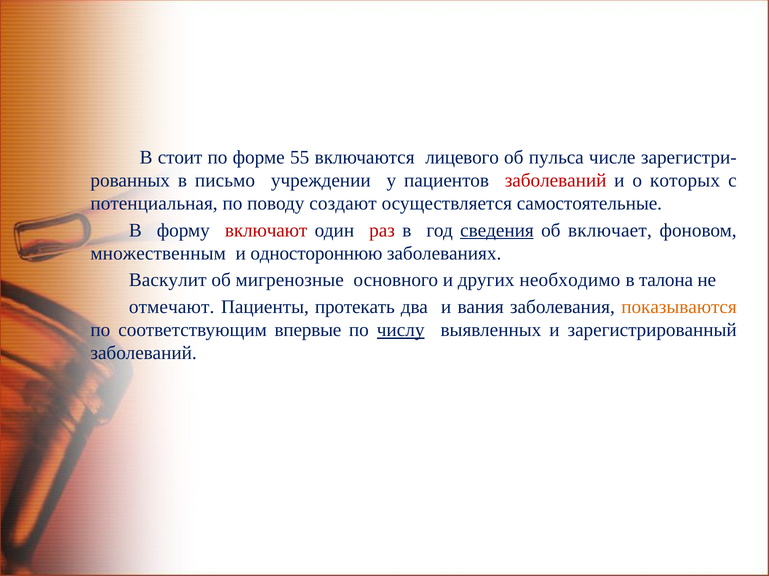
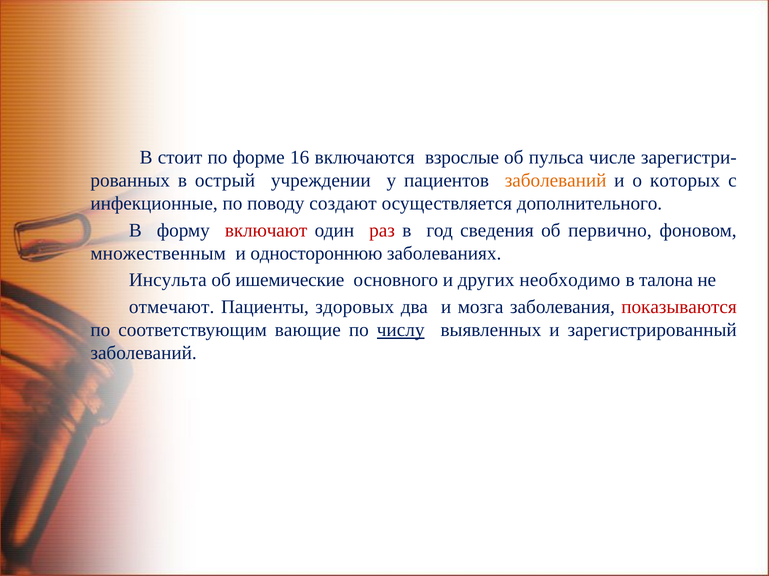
55: 55 -> 16
лицевого: лицевого -> взрослые
письмо: письмо -> острый
заболеваний at (556, 181) colour: red -> orange
потенциальная: потенциальная -> инфекционные
самостоятельные: самостоятельные -> дополнительного
сведения underline: present -> none
включает: включает -> первично
Васкулит: Васкулит -> Инсульта
мигренозные: мигренозные -> ишемические
протекать: протекать -> здоровых
вания: вания -> мозга
показываются colour: orange -> red
впервые: впервые -> вающие
